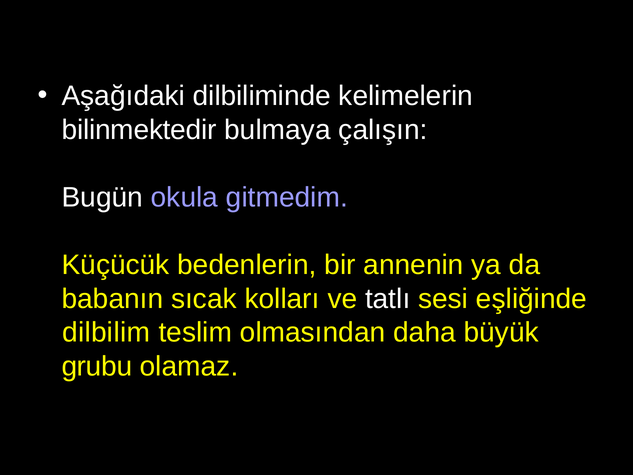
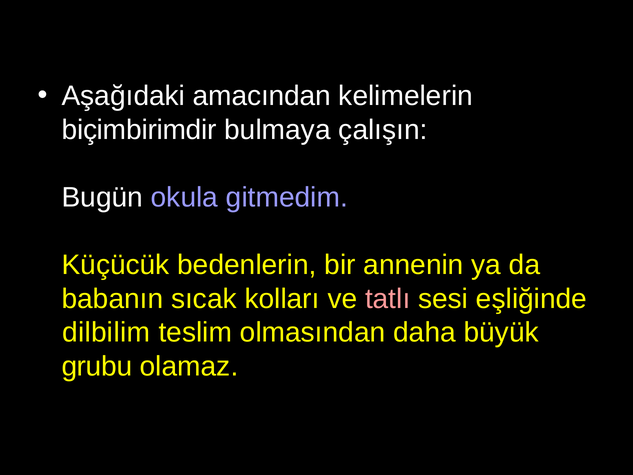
dilbiliminde: dilbiliminde -> amacından
bilinmektedir: bilinmektedir -> biçimbirimdir
tatlı colour: white -> pink
